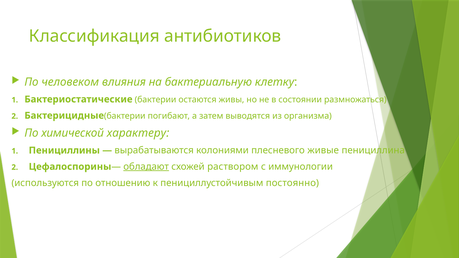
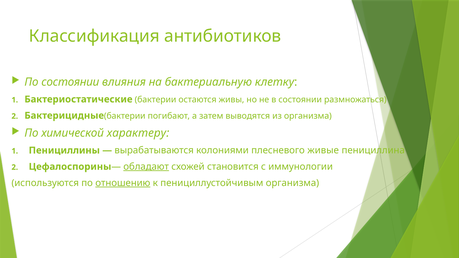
По человеком: человеком -> состоянии
раствором: раствором -> становится
отношению underline: none -> present
пенициллустойчивым постоянно: постоянно -> организма
